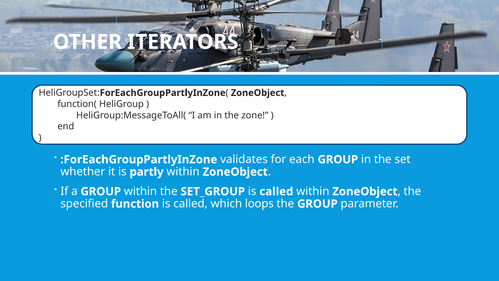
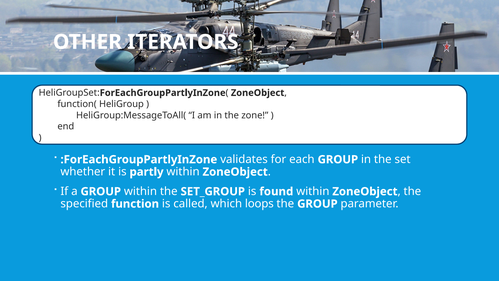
SET_GROUP is called: called -> found
